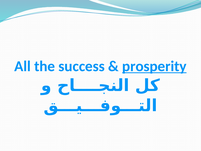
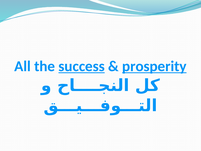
success underline: none -> present
